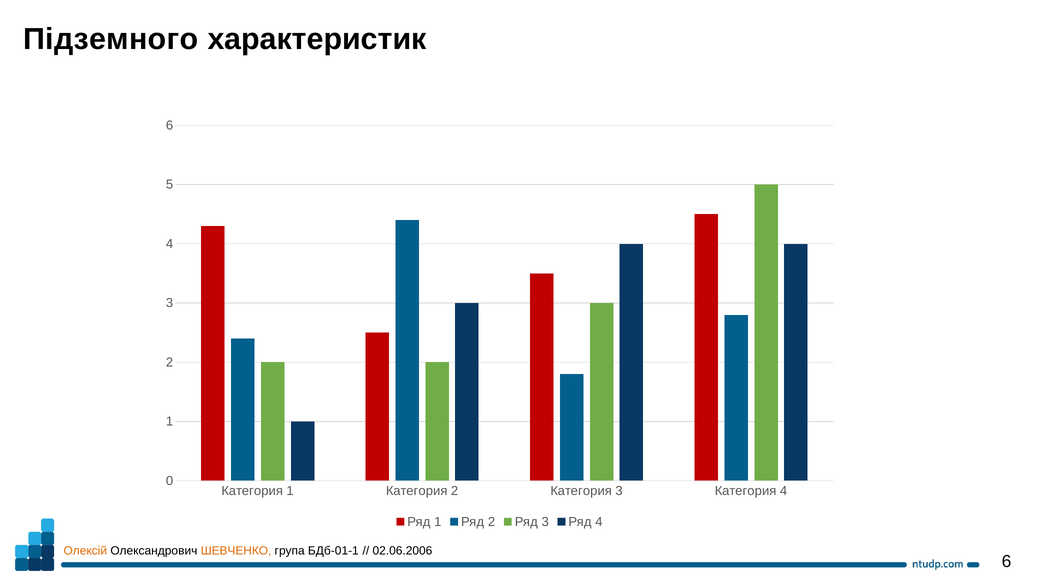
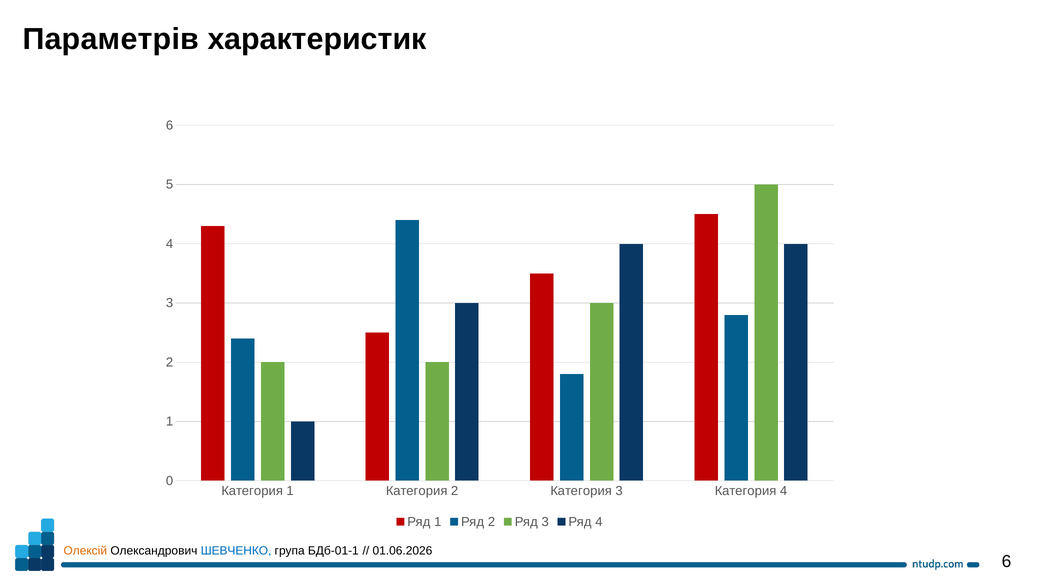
Підземного: Підземного -> Параметрів
ШЕВЧЕНКО colour: orange -> blue
02.06.2006: 02.06.2006 -> 01.06.2026
